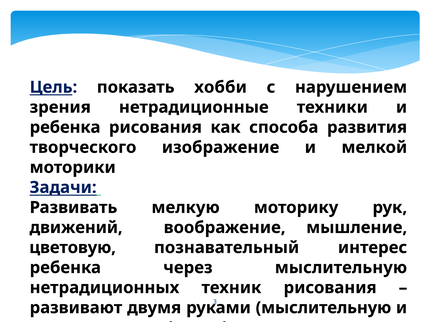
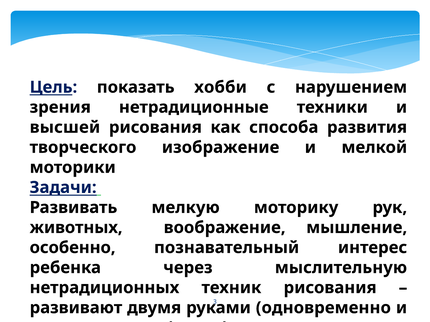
ребенка at (65, 127): ребенка -> высшей
движений: движений -> животных
цветовую: цветовую -> особенно
руками мыслительную: мыслительную -> одновременно
